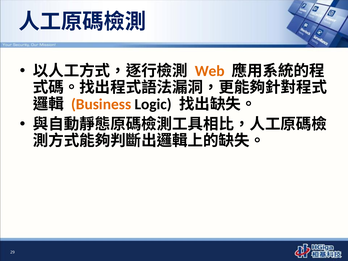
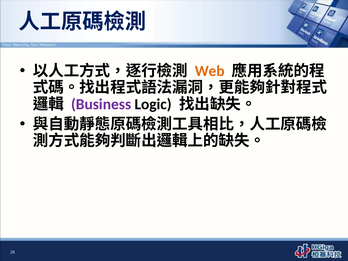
Business colour: orange -> purple
